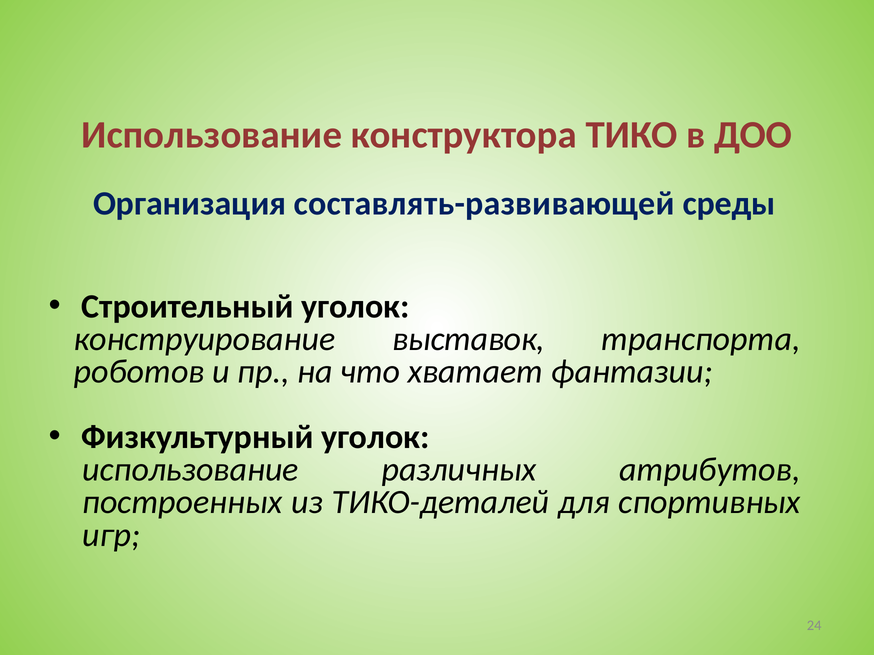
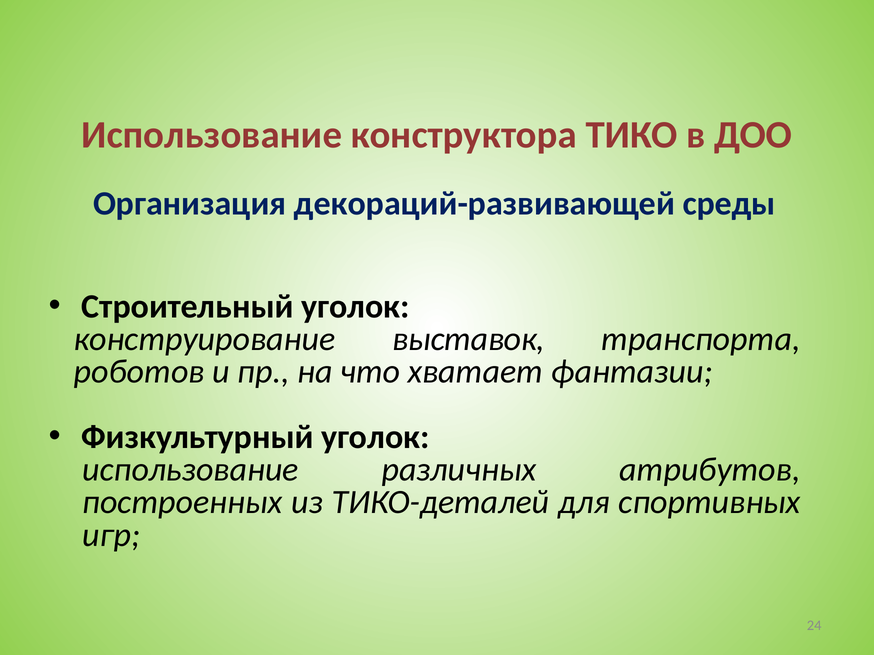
составлять-развивающей: составлять-развивающей -> декораций-развивающей
